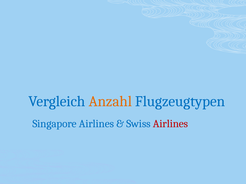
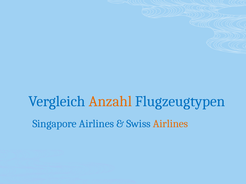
Airlines at (171, 124) colour: red -> orange
